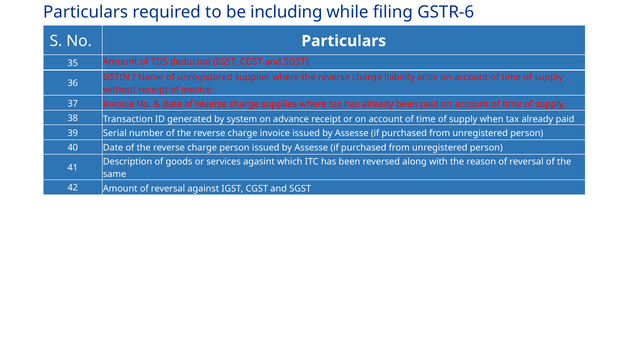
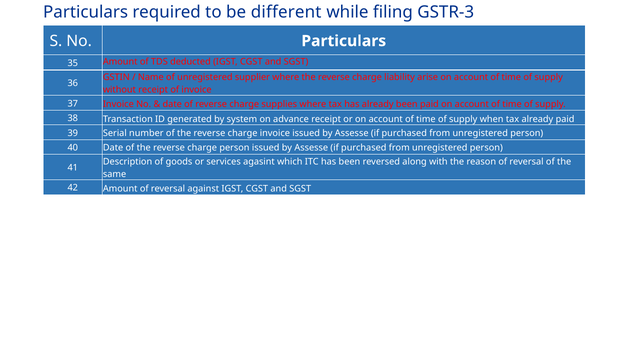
including: including -> different
GSTR-6: GSTR-6 -> GSTR-3
